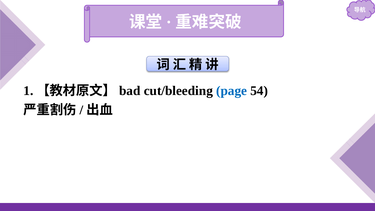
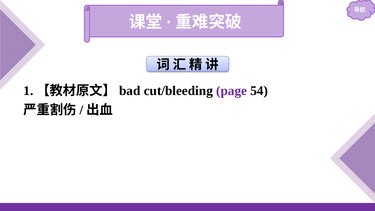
page colour: blue -> purple
